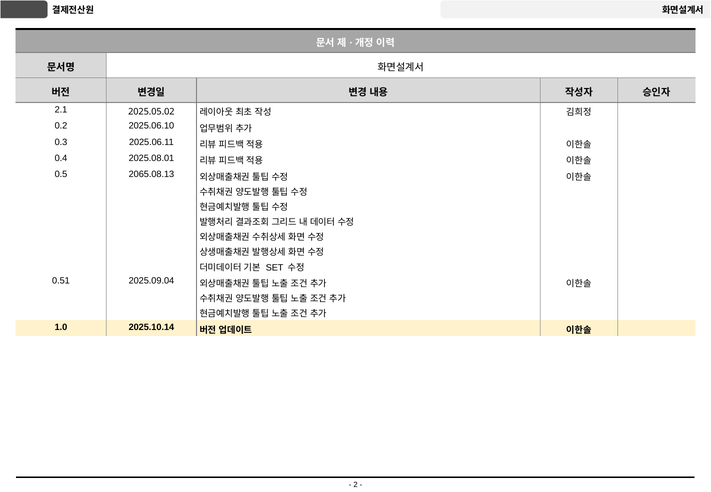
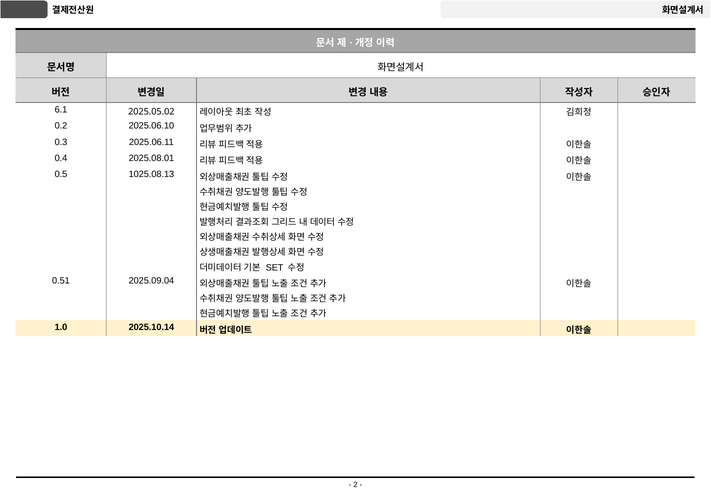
2.1: 2.1 -> 6.1
2065.08.13: 2065.08.13 -> 1025.08.13
